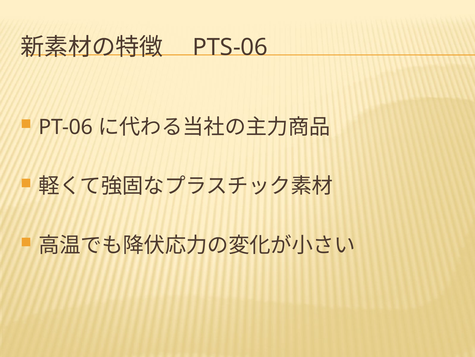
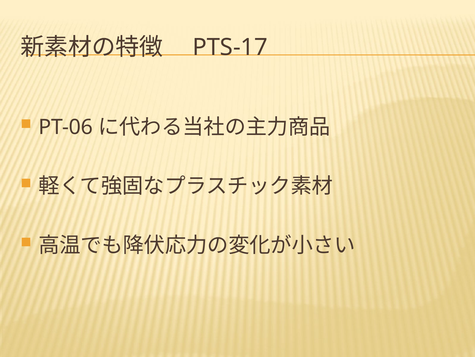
PTS-06: PTS-06 -> PTS-17
